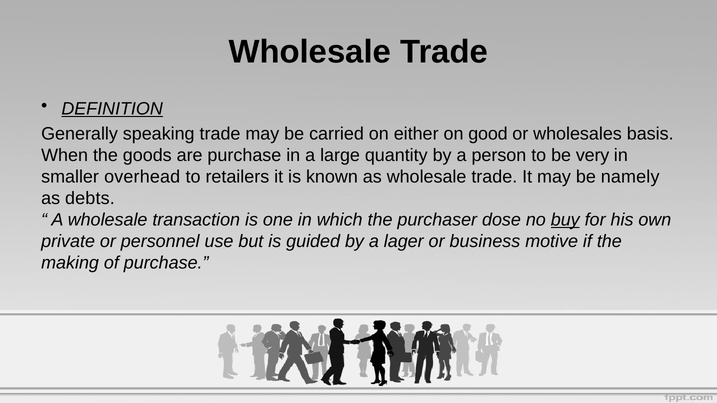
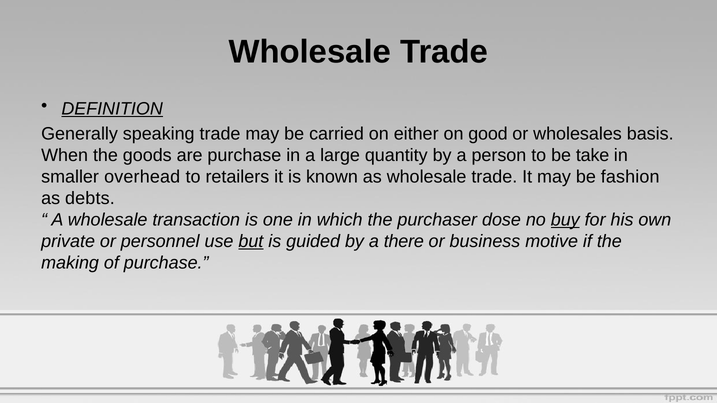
very: very -> take
namely: namely -> fashion
but underline: none -> present
lager: lager -> there
